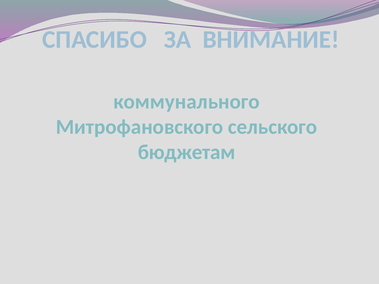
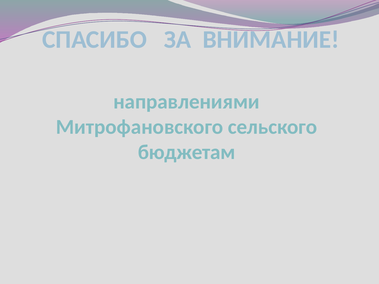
коммунального: коммунального -> направлениями
